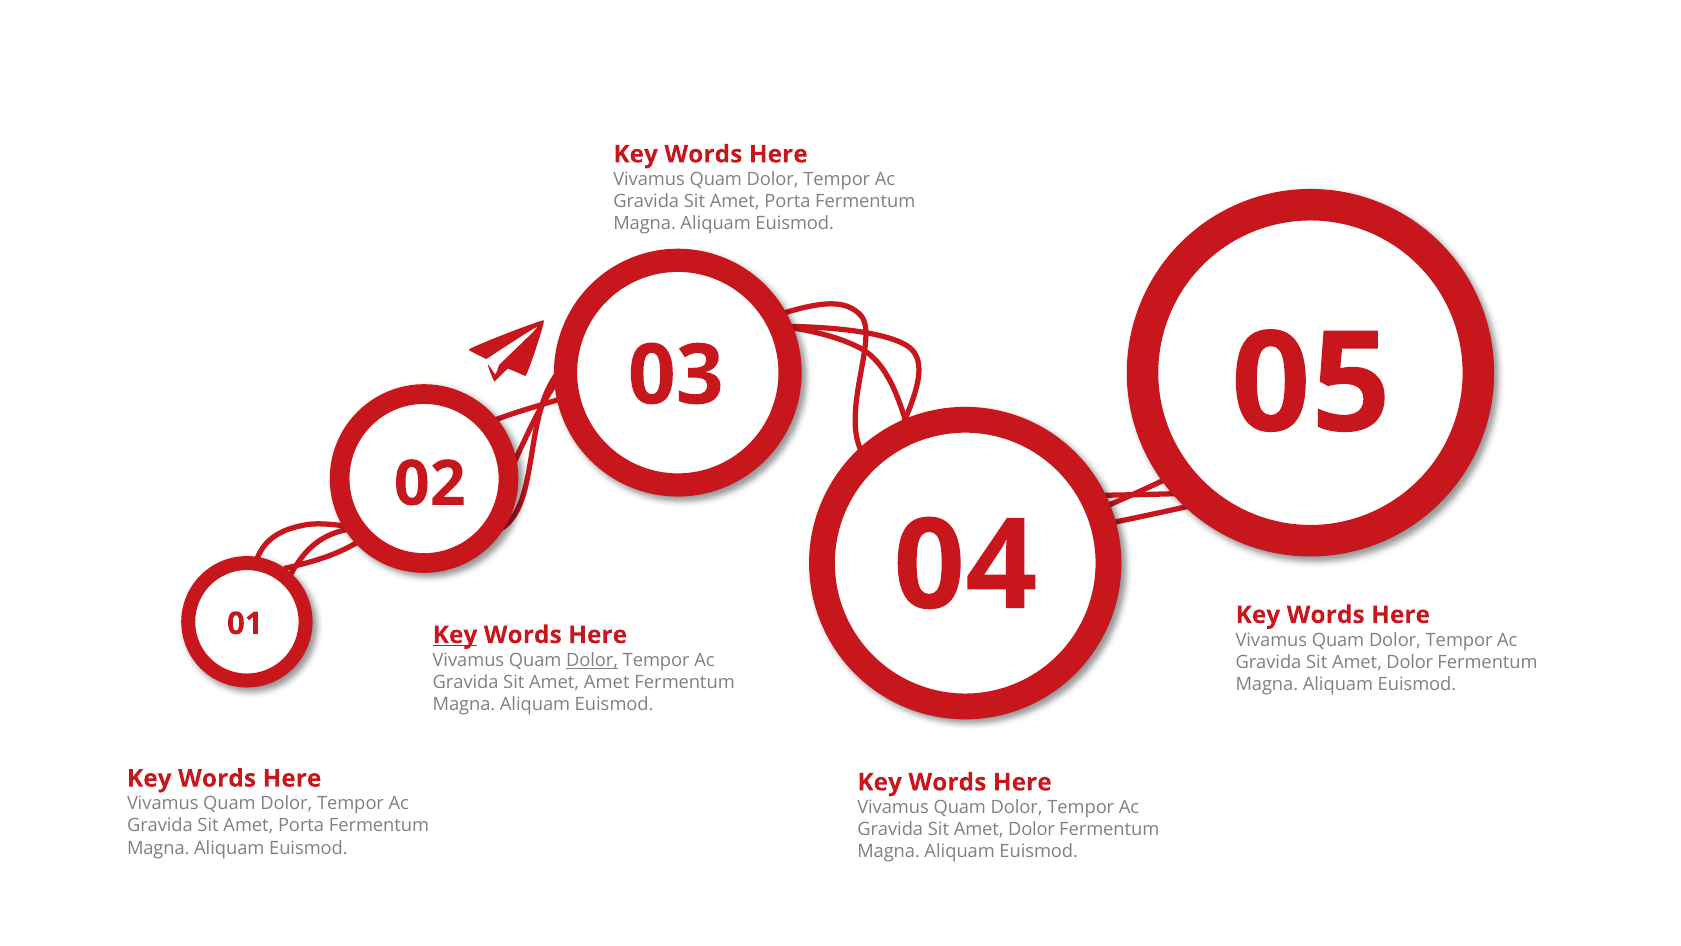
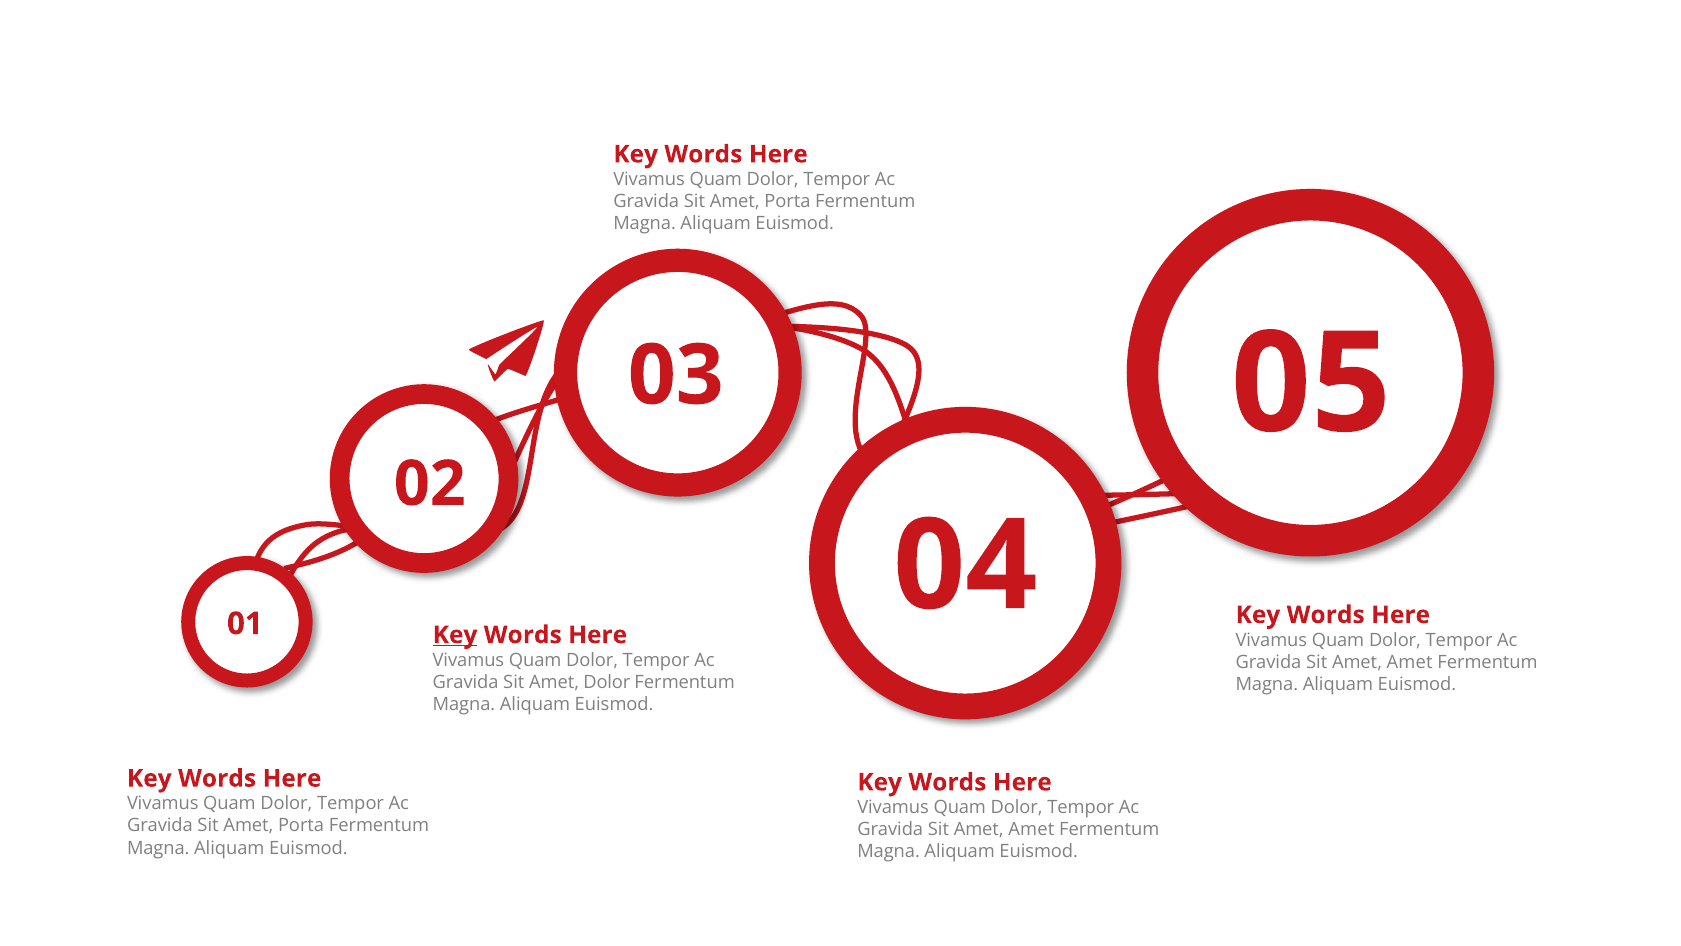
Dolor at (592, 660) underline: present -> none
Dolor at (1410, 662): Dolor -> Amet
Amet Amet: Amet -> Dolor
Dolor at (1032, 829): Dolor -> Amet
